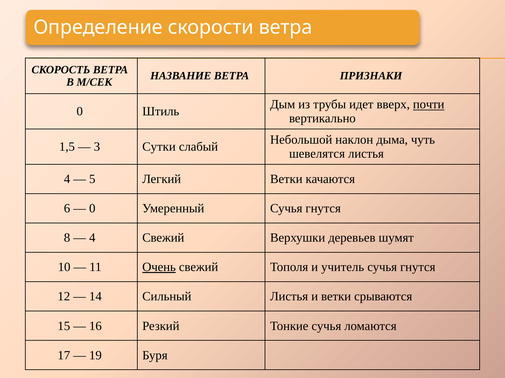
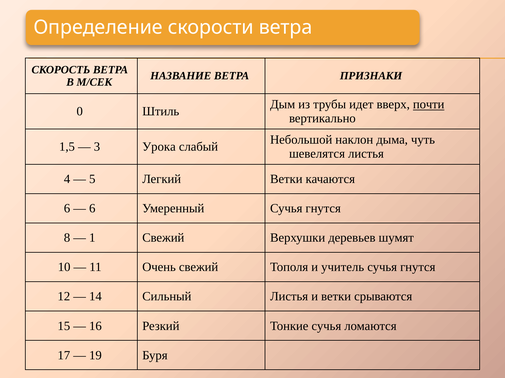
Сутки: Сутки -> Урока
0 at (92, 209): 0 -> 6
4 at (92, 238): 4 -> 1
Очень underline: present -> none
